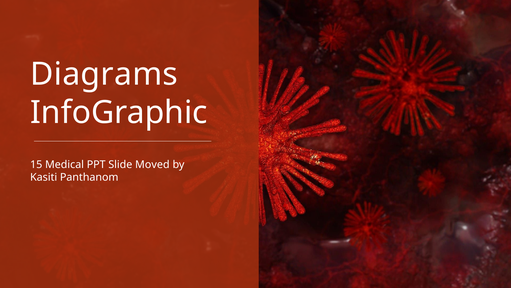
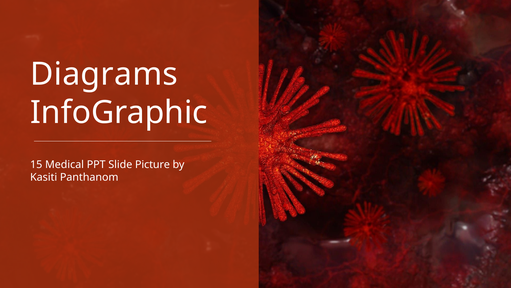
Moved: Moved -> Picture
